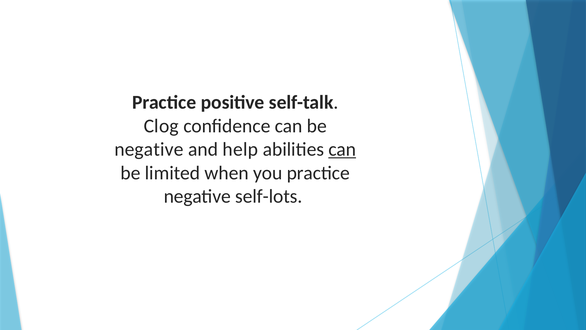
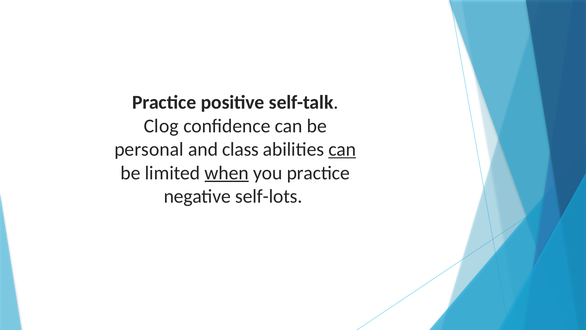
negative at (149, 149): negative -> personal
help: help -> class
when underline: none -> present
